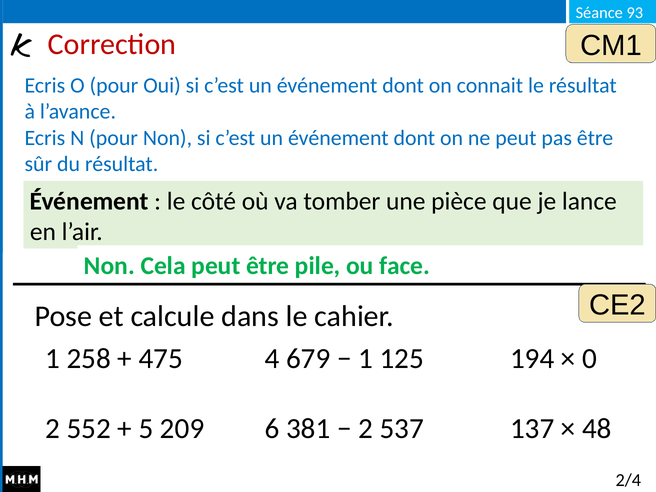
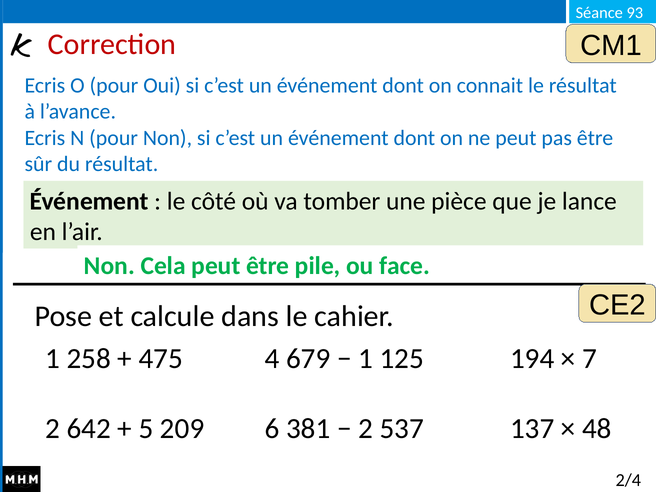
0: 0 -> 7
552: 552 -> 642
